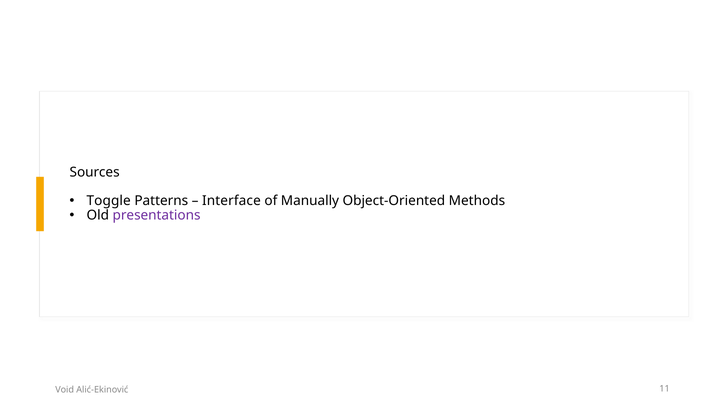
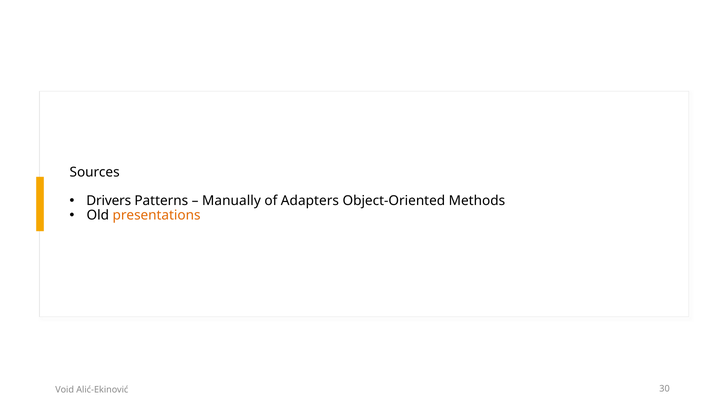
Toggle: Toggle -> Drivers
Interface: Interface -> Manually
Manually: Manually -> Adapters
presentations colour: purple -> orange
11: 11 -> 30
